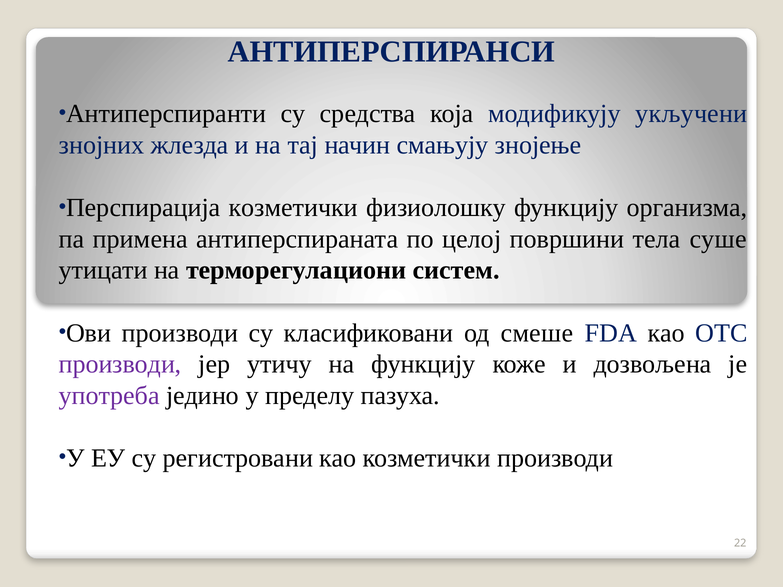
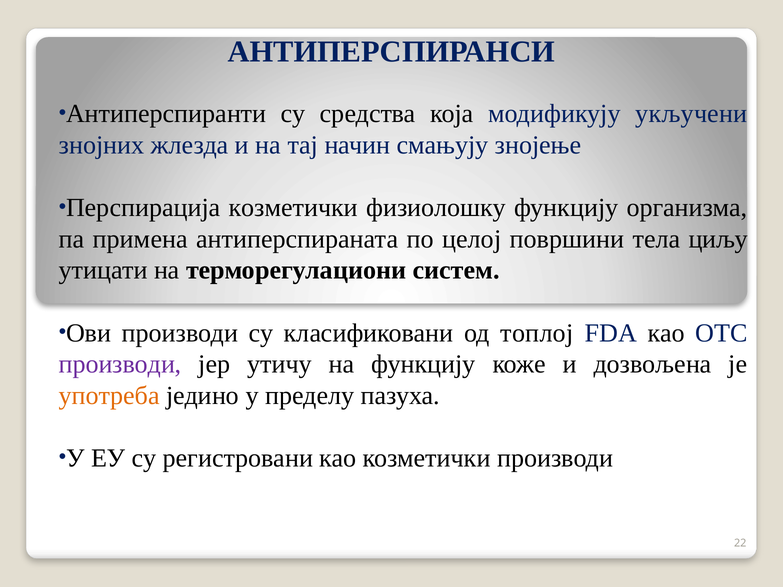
суше: суше -> циљу
смеше: смеше -> топлој
употреба colour: purple -> orange
